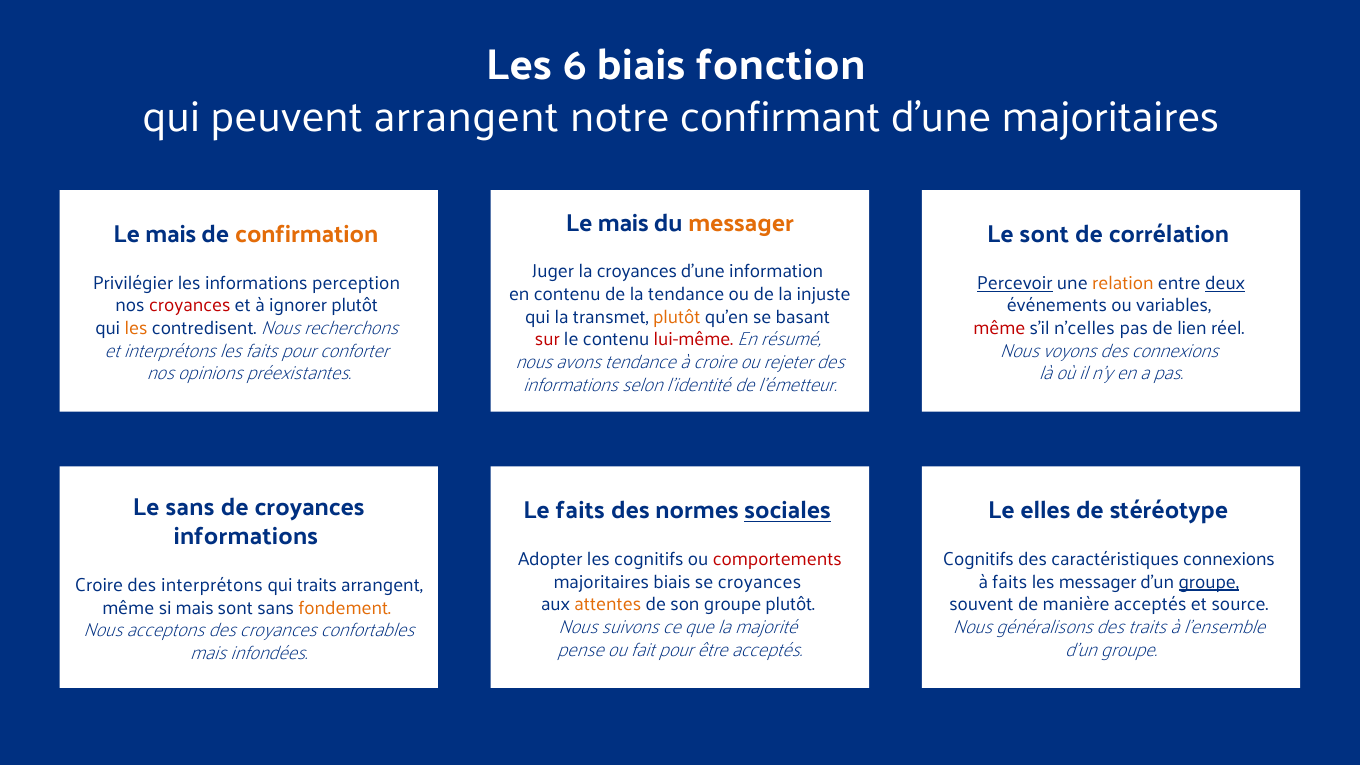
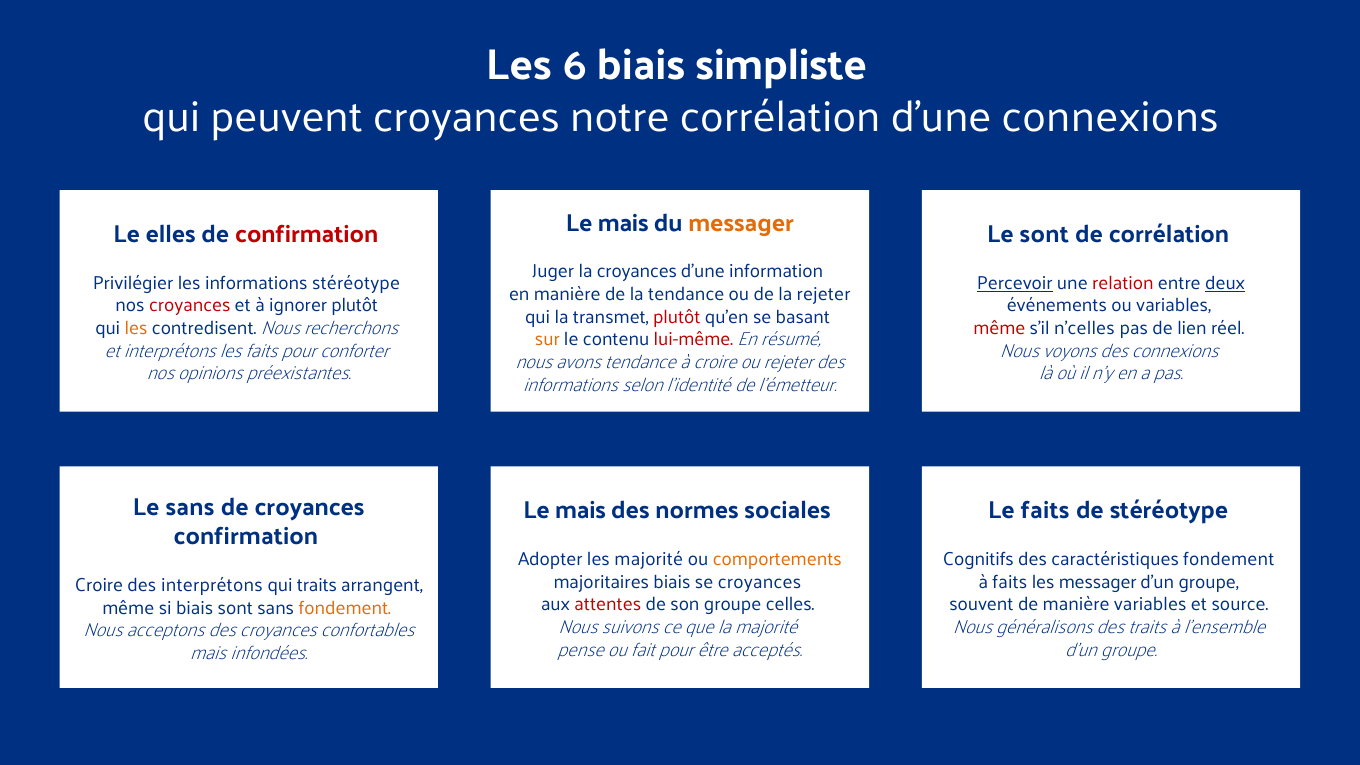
fonction: fonction -> simpliste
peuvent arrangent: arrangent -> croyances
notre confirmant: confirmant -> corrélation
d’une majoritaires: majoritaires -> connexions
mais at (171, 235): mais -> elles
confirmation at (307, 235) colour: orange -> red
informations perception: perception -> stéréotype
relation colour: orange -> red
en contenu: contenu -> manière
la injuste: injuste -> rejeter
plutôt at (677, 317) colour: orange -> red
sur colour: red -> orange
faits at (580, 511): faits -> mais
sociales underline: present -> none
Le elles: elles -> faits
informations at (246, 537): informations -> confirmation
les cognitifs: cognitifs -> majorité
comportements colour: red -> orange
caractéristiques connexions: connexions -> fondement
groupe at (1209, 582) underline: present -> none
attentes colour: orange -> red
groupe plutôt: plutôt -> celles
manière acceptés: acceptés -> variables
si mais: mais -> biais
